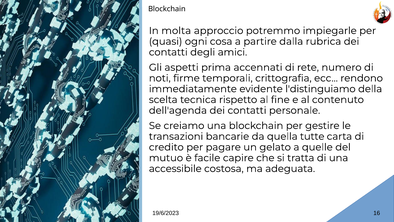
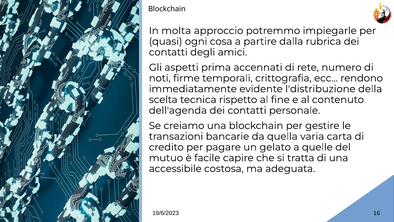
l'distinguiamo: l'distinguiamo -> l'distribuzione
tutte: tutte -> varia
